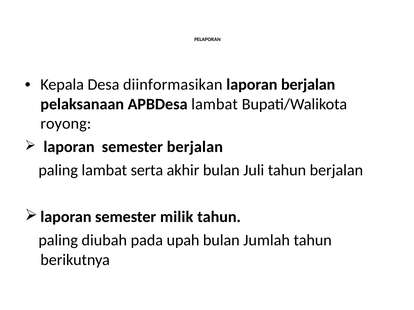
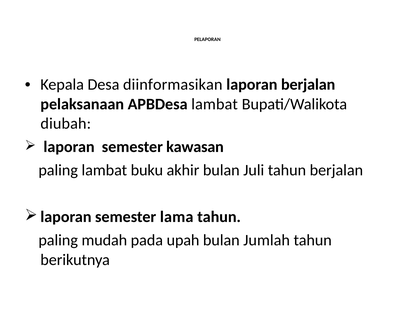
royong: royong -> diubah
semester berjalan: berjalan -> kawasan
serta: serta -> buku
milik: milik -> lama
diubah: diubah -> mudah
